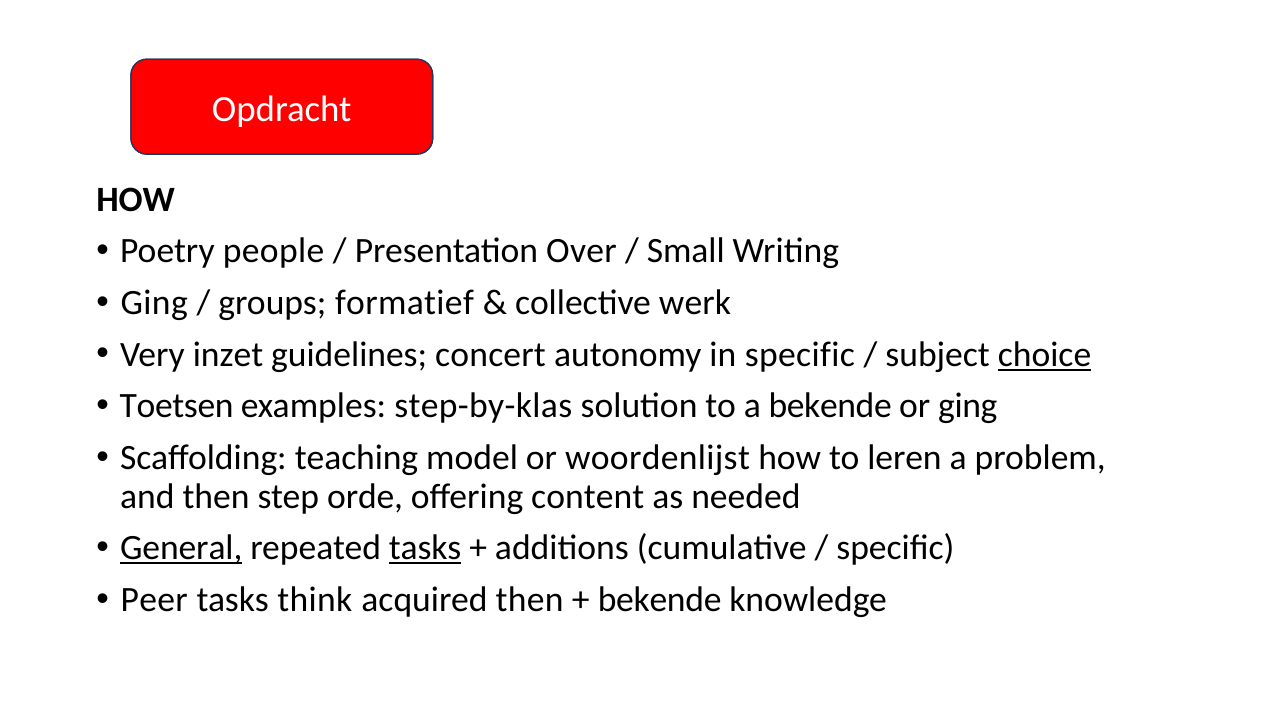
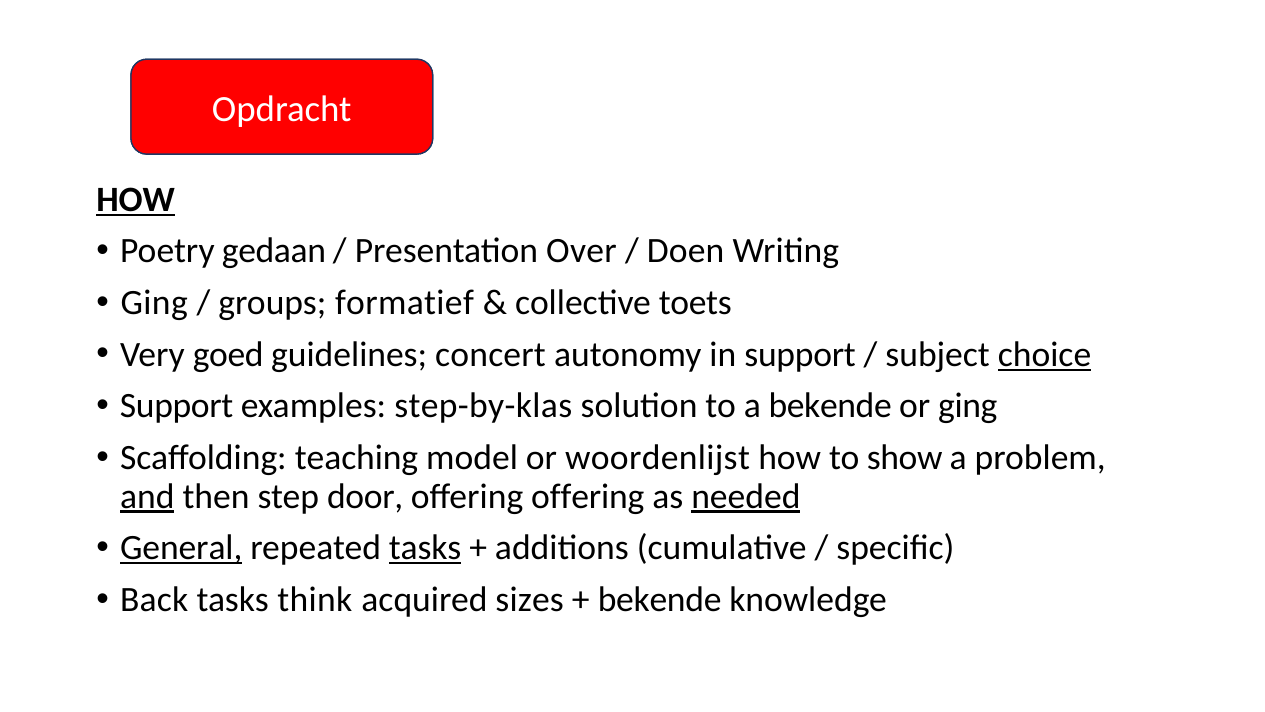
HOW at (136, 199) underline: none -> present
people: people -> gedaan
Small: Small -> Doen
werk: werk -> toets
inzet: inzet -> goed
in specific: specific -> support
Toetsen at (177, 406): Toetsen -> Support
leren: leren -> show
and underline: none -> present
orde: orde -> door
offering content: content -> offering
needed underline: none -> present
Peer: Peer -> Back
acquired then: then -> sizes
